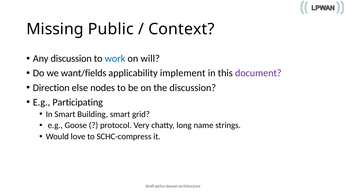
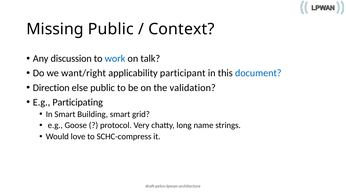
will: will -> talk
want/fields: want/fields -> want/right
implement: implement -> participant
document colour: purple -> blue
else nodes: nodes -> public
the discussion: discussion -> validation
